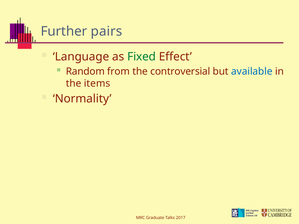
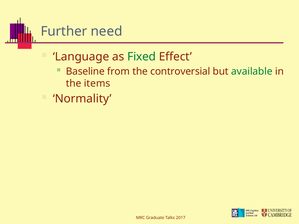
pairs: pairs -> need
Random: Random -> Baseline
available colour: blue -> green
